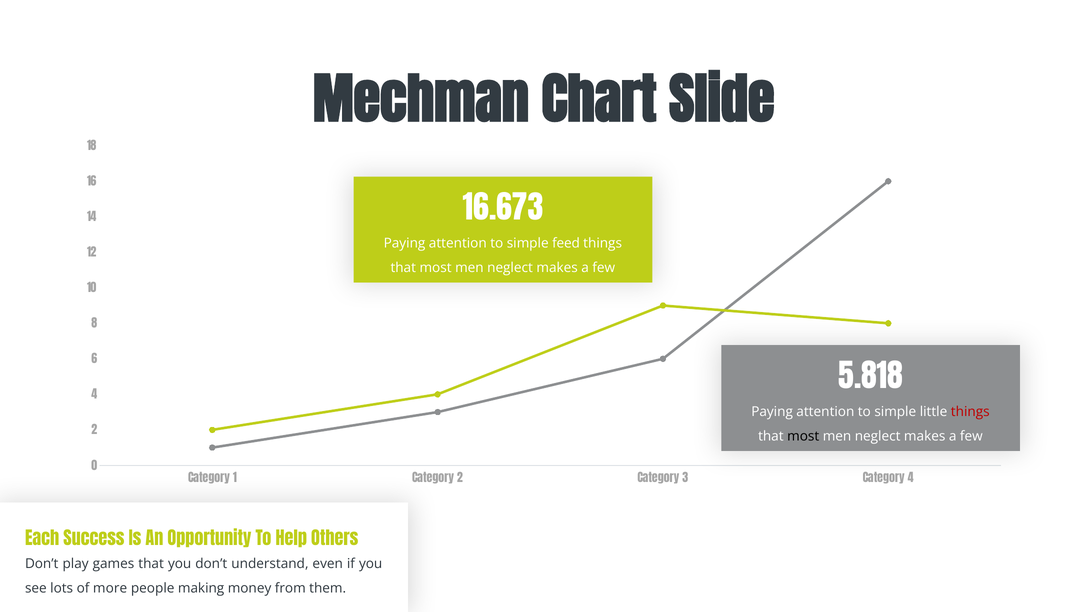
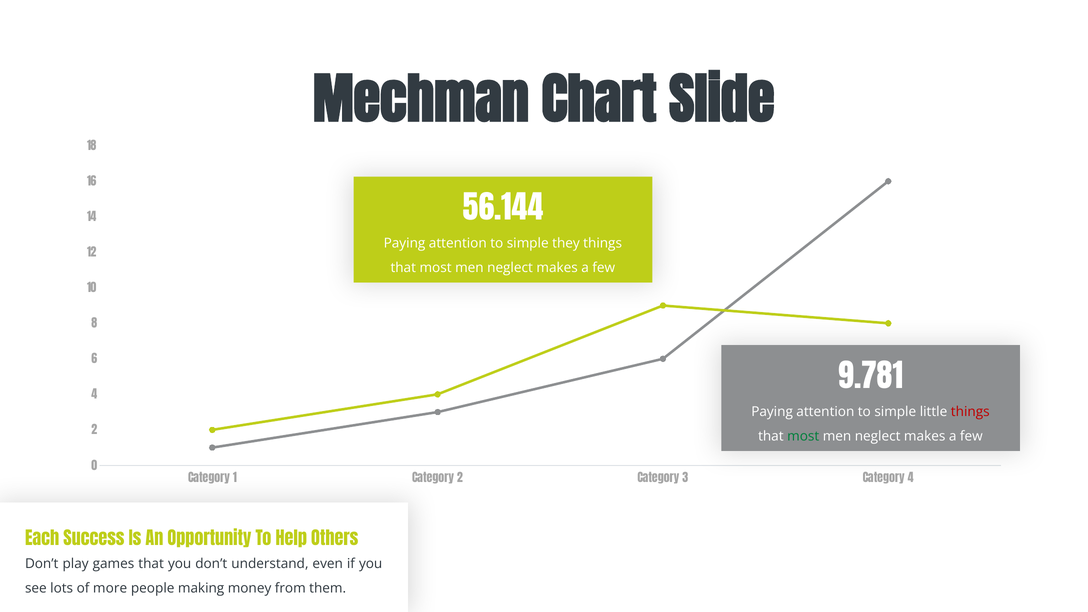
16.673: 16.673 -> 56.144
feed: feed -> they
5.818: 5.818 -> 9.781
most at (803, 436) colour: black -> green
